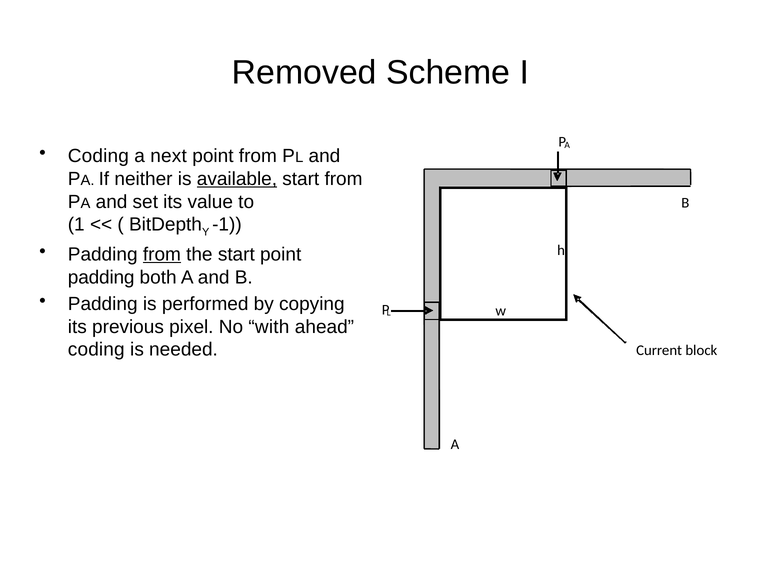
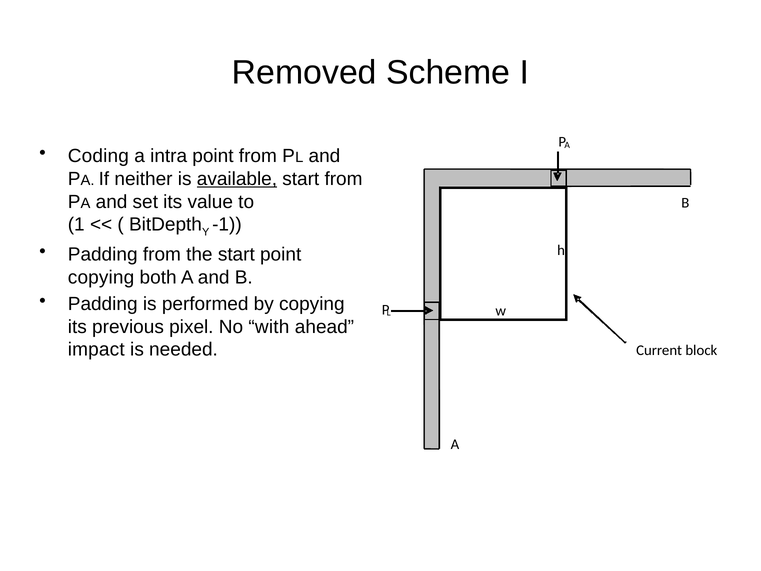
next: next -> intra
from at (162, 254) underline: present -> none
padding at (101, 277): padding -> copying
coding at (96, 349): coding -> impact
